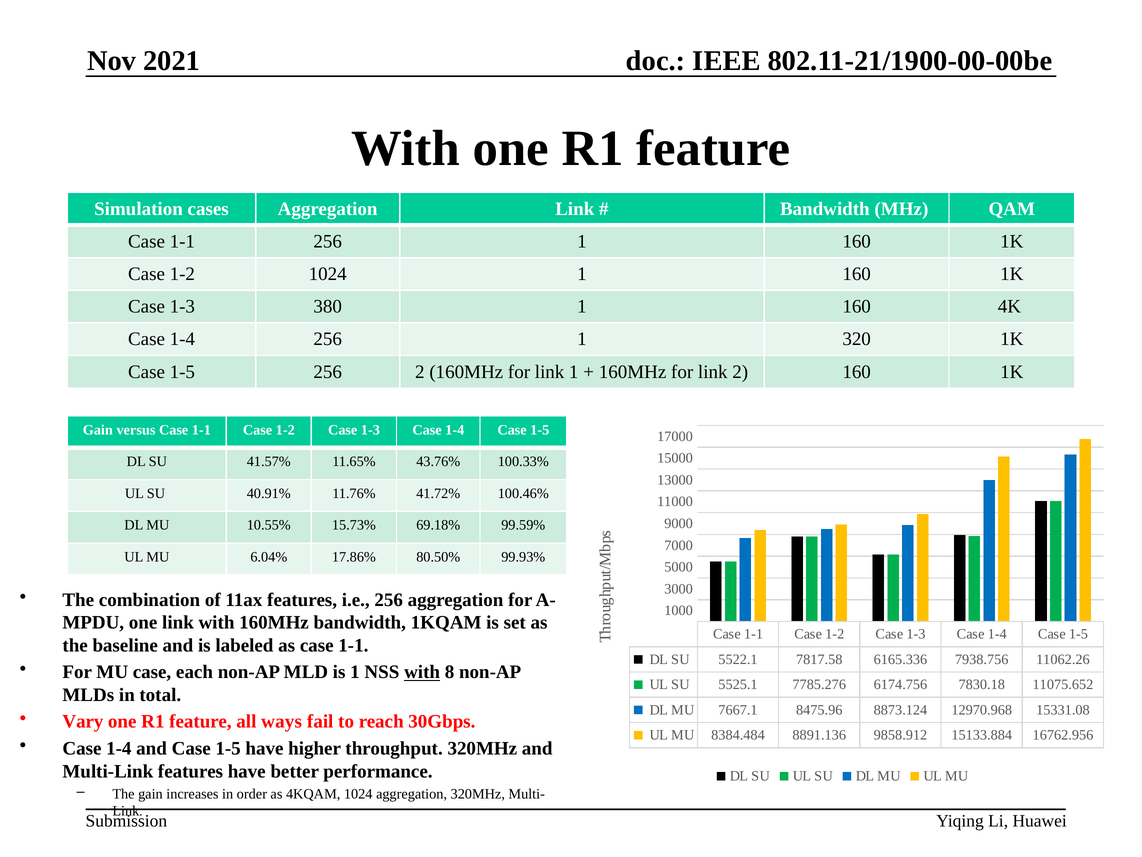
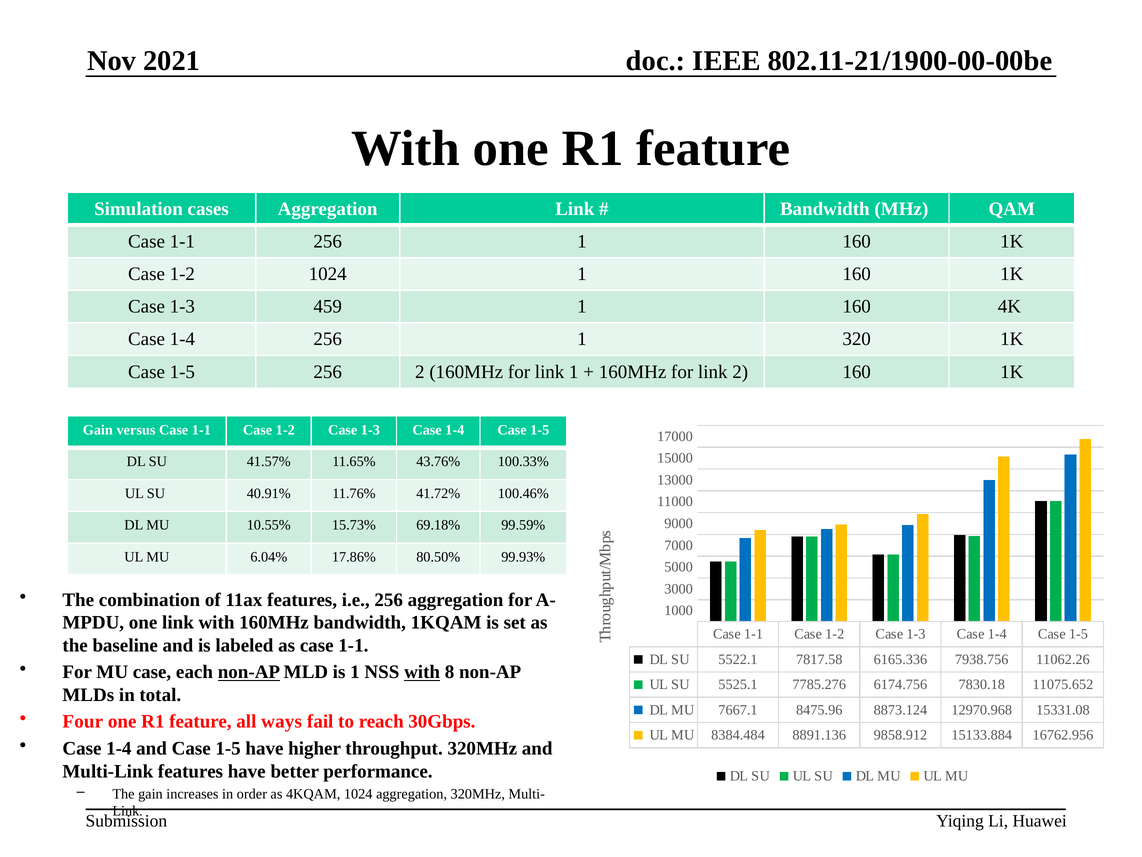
380: 380 -> 459
non-AP at (249, 672) underline: none -> present
Vary: Vary -> Four
